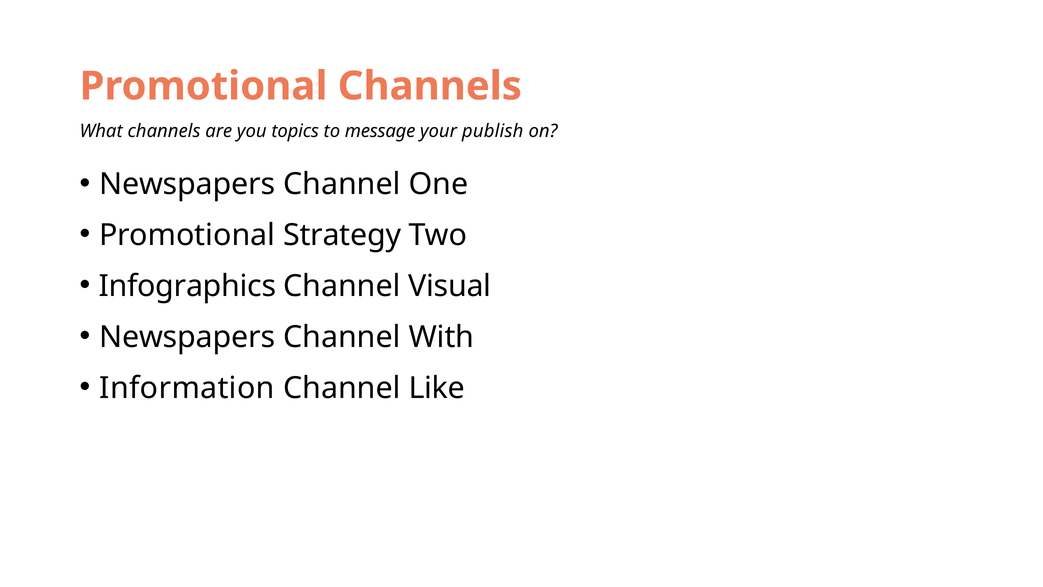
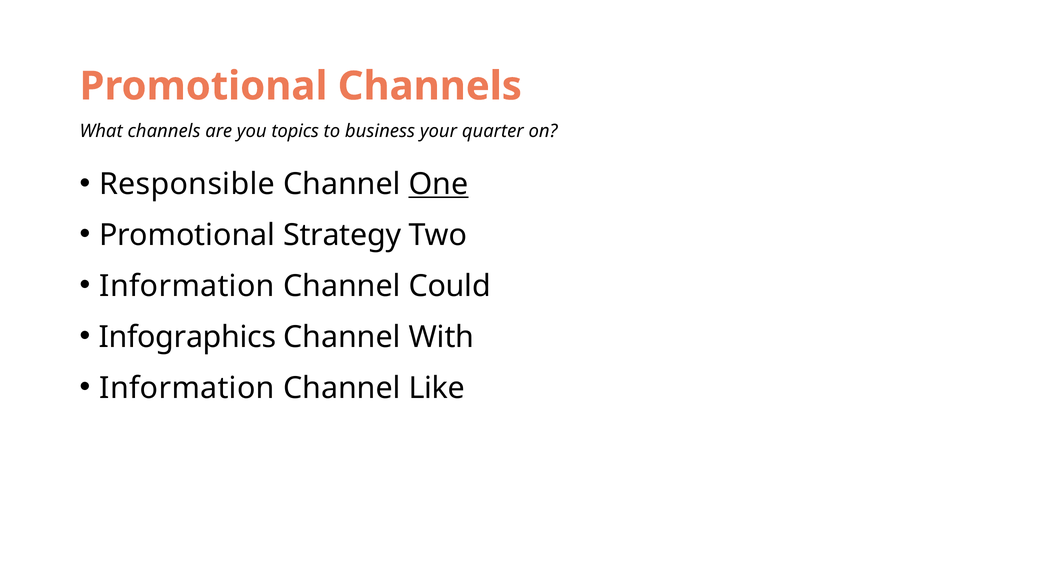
message: message -> business
publish: publish -> quarter
Newspapers at (187, 184): Newspapers -> Responsible
One underline: none -> present
Infographics at (187, 286): Infographics -> Information
Visual: Visual -> Could
Newspapers at (187, 337): Newspapers -> Infographics
